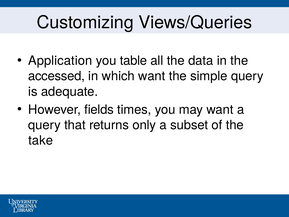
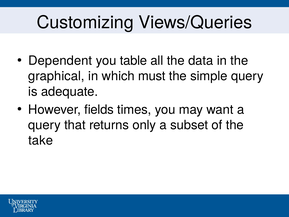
Application: Application -> Dependent
accessed: accessed -> graphical
which want: want -> must
